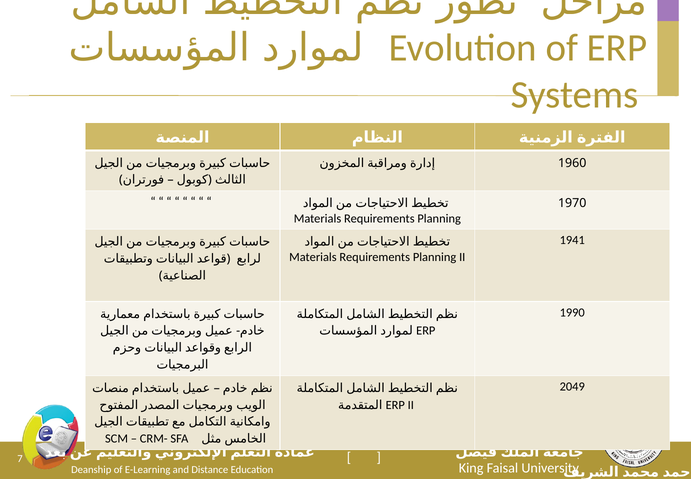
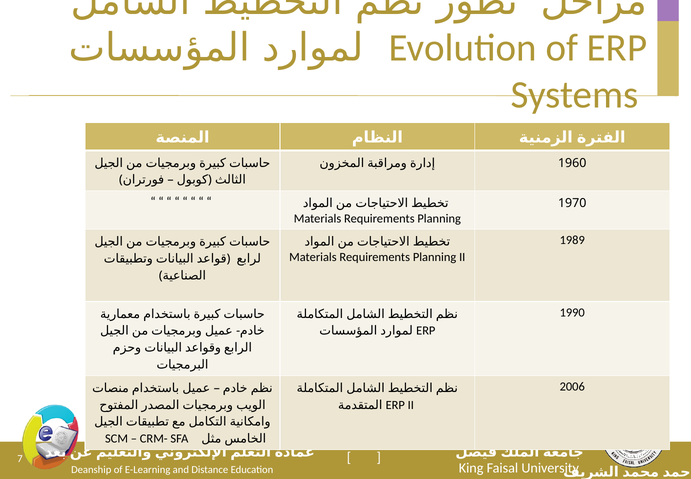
1941: 1941 -> 1989
2049: 2049 -> 2006
